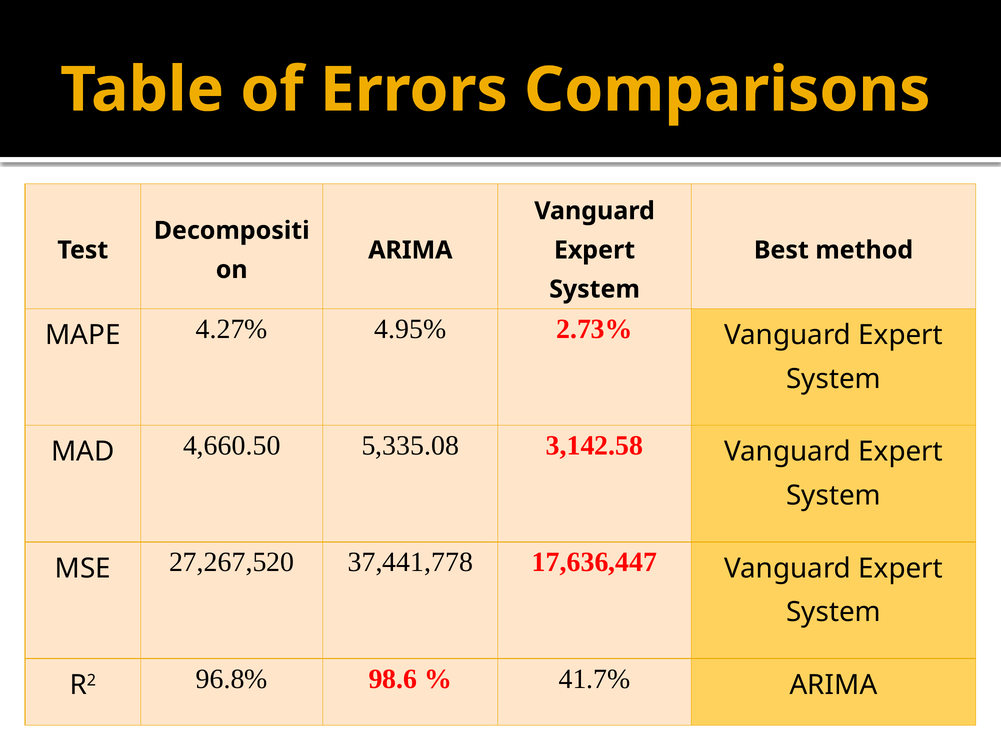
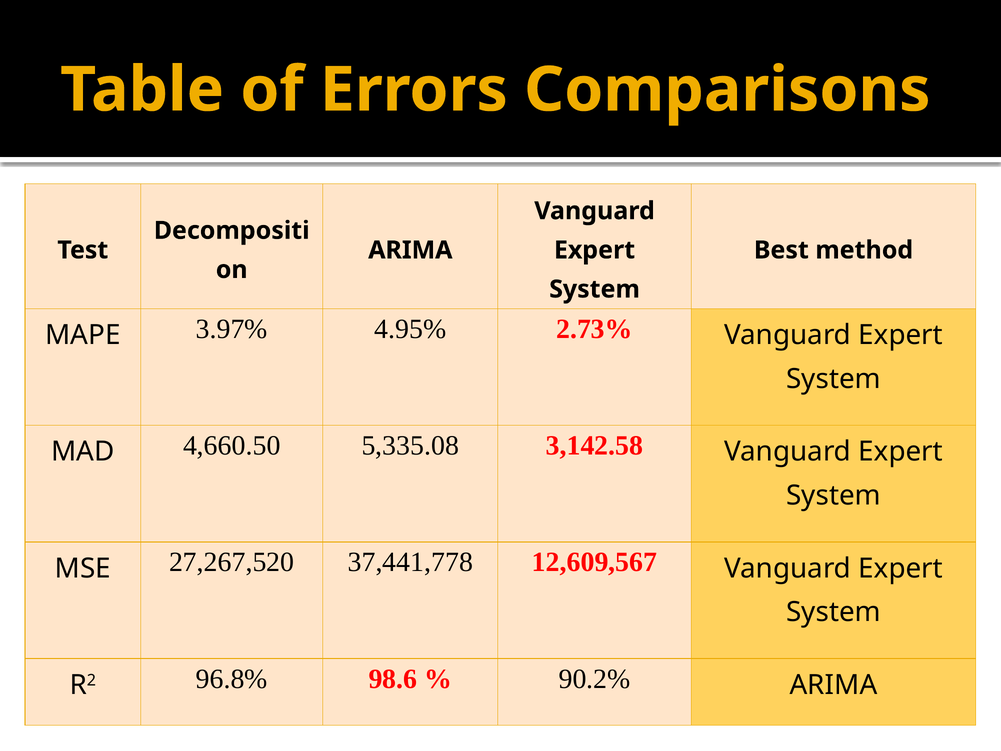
4.27%: 4.27% -> 3.97%
17,636,447: 17,636,447 -> 12,609,567
41.7%: 41.7% -> 90.2%
